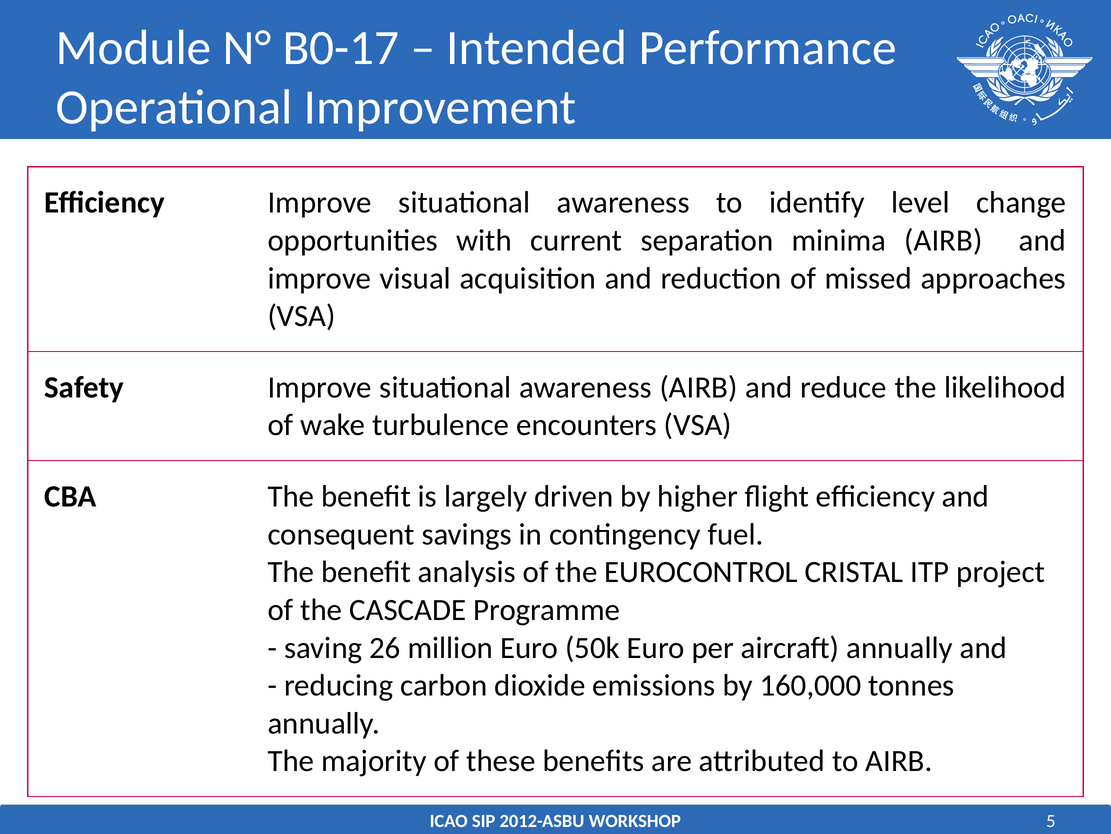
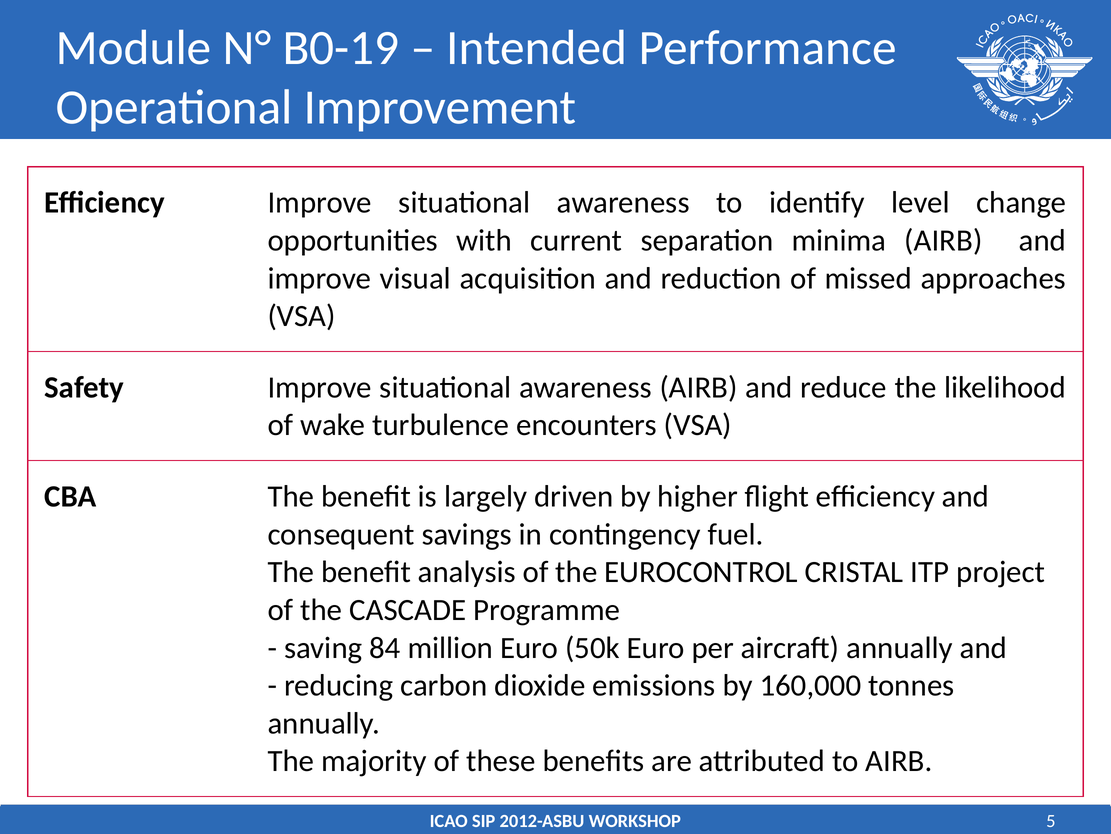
B0-17: B0-17 -> B0-19
26: 26 -> 84
